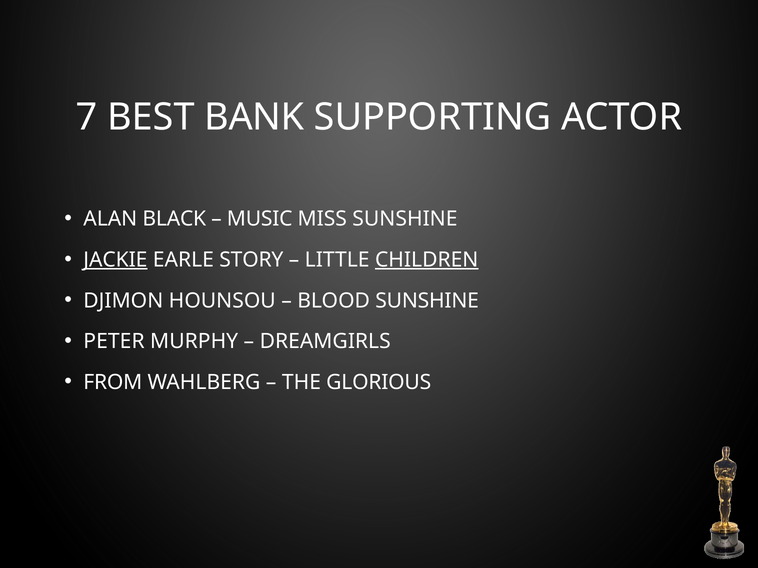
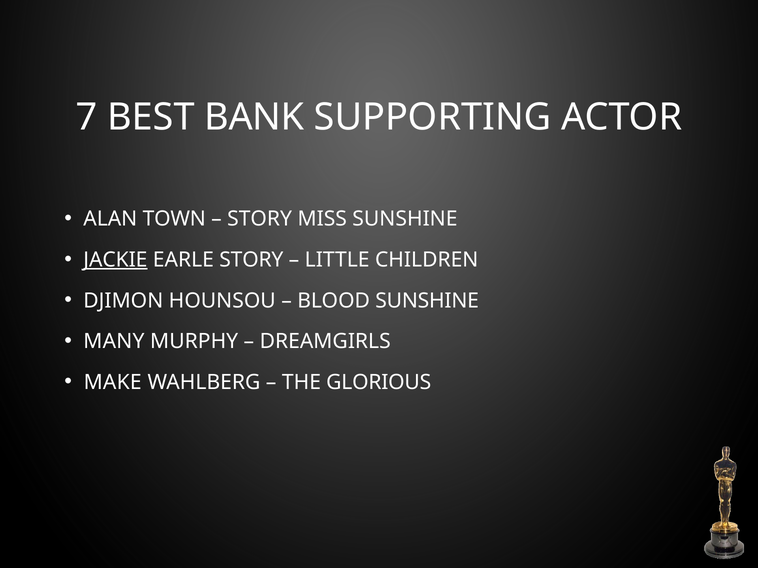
BLACK: BLACK -> TOWN
MUSIC at (260, 219): MUSIC -> STORY
CHILDREN underline: present -> none
PETER: PETER -> MANY
FROM: FROM -> MAKE
